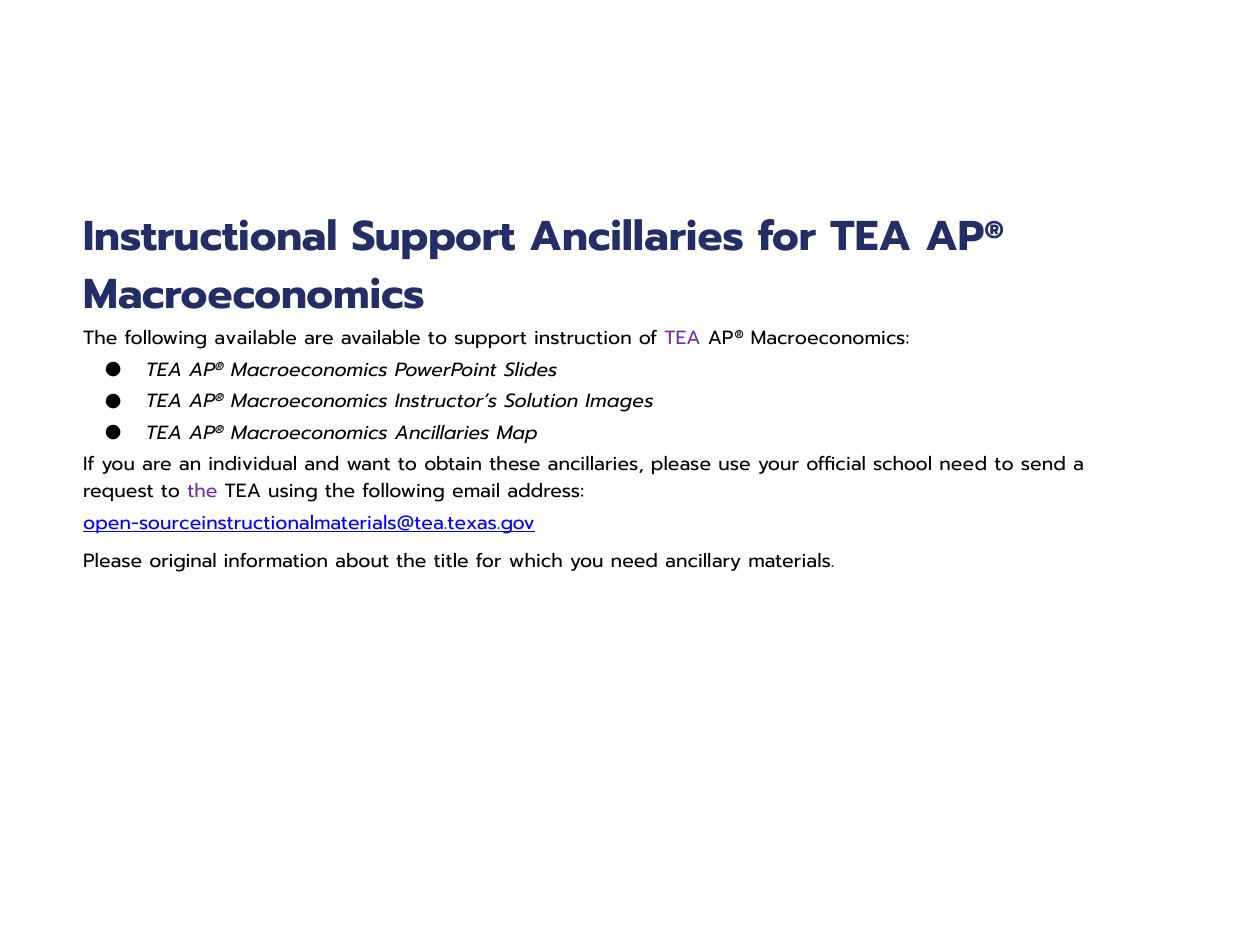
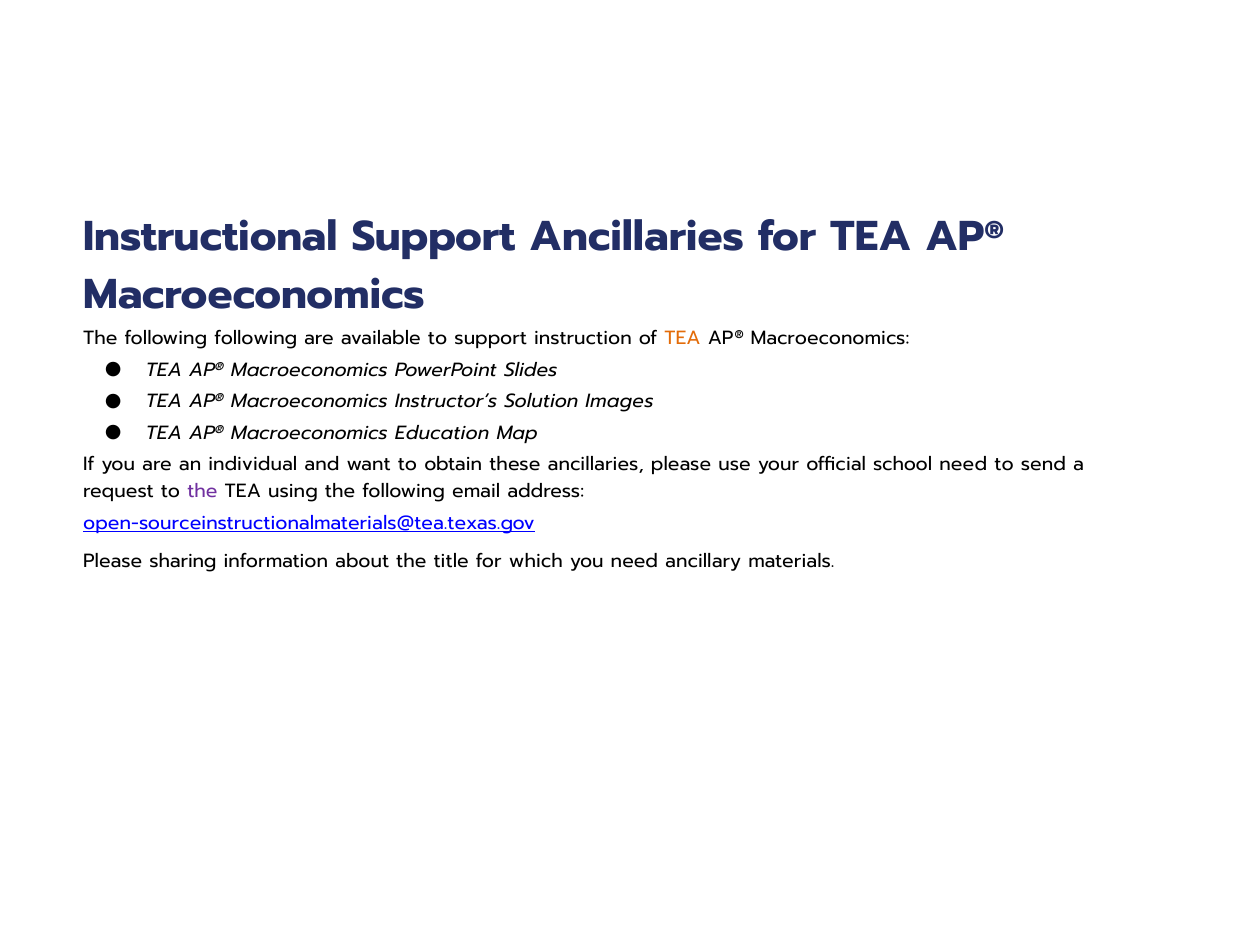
following available: available -> following
TEA at (682, 338) colour: purple -> orange
Macroeconomics Ancillaries: Ancillaries -> Education
original: original -> sharing
